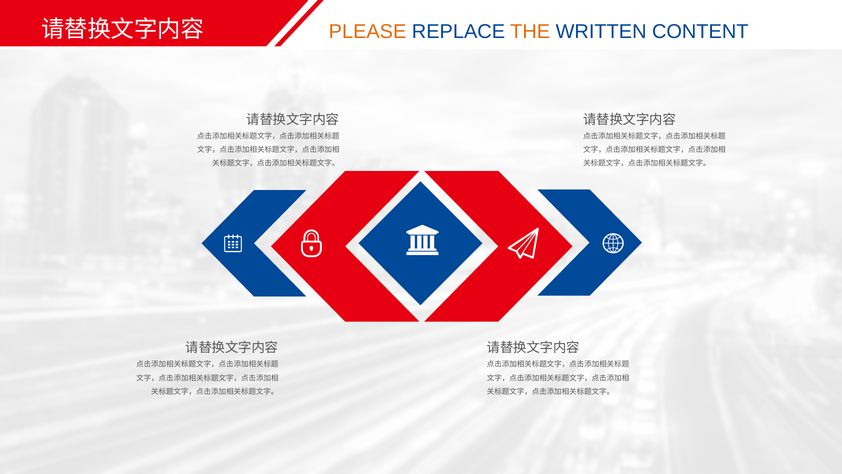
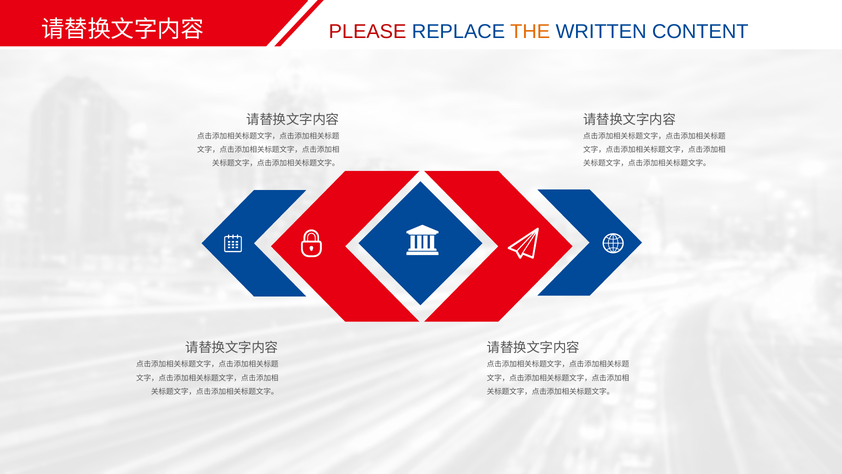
PLEASE colour: orange -> red
